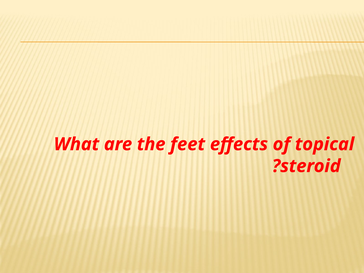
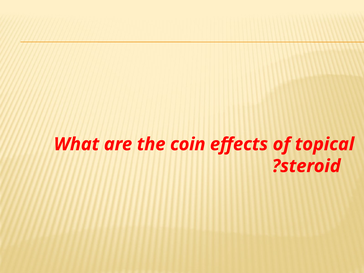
feet: feet -> coin
